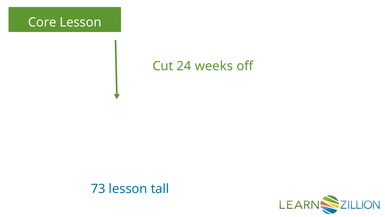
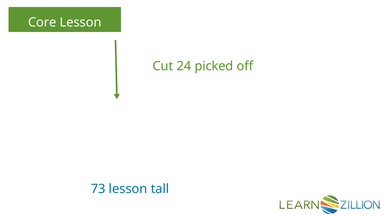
weeks: weeks -> picked
